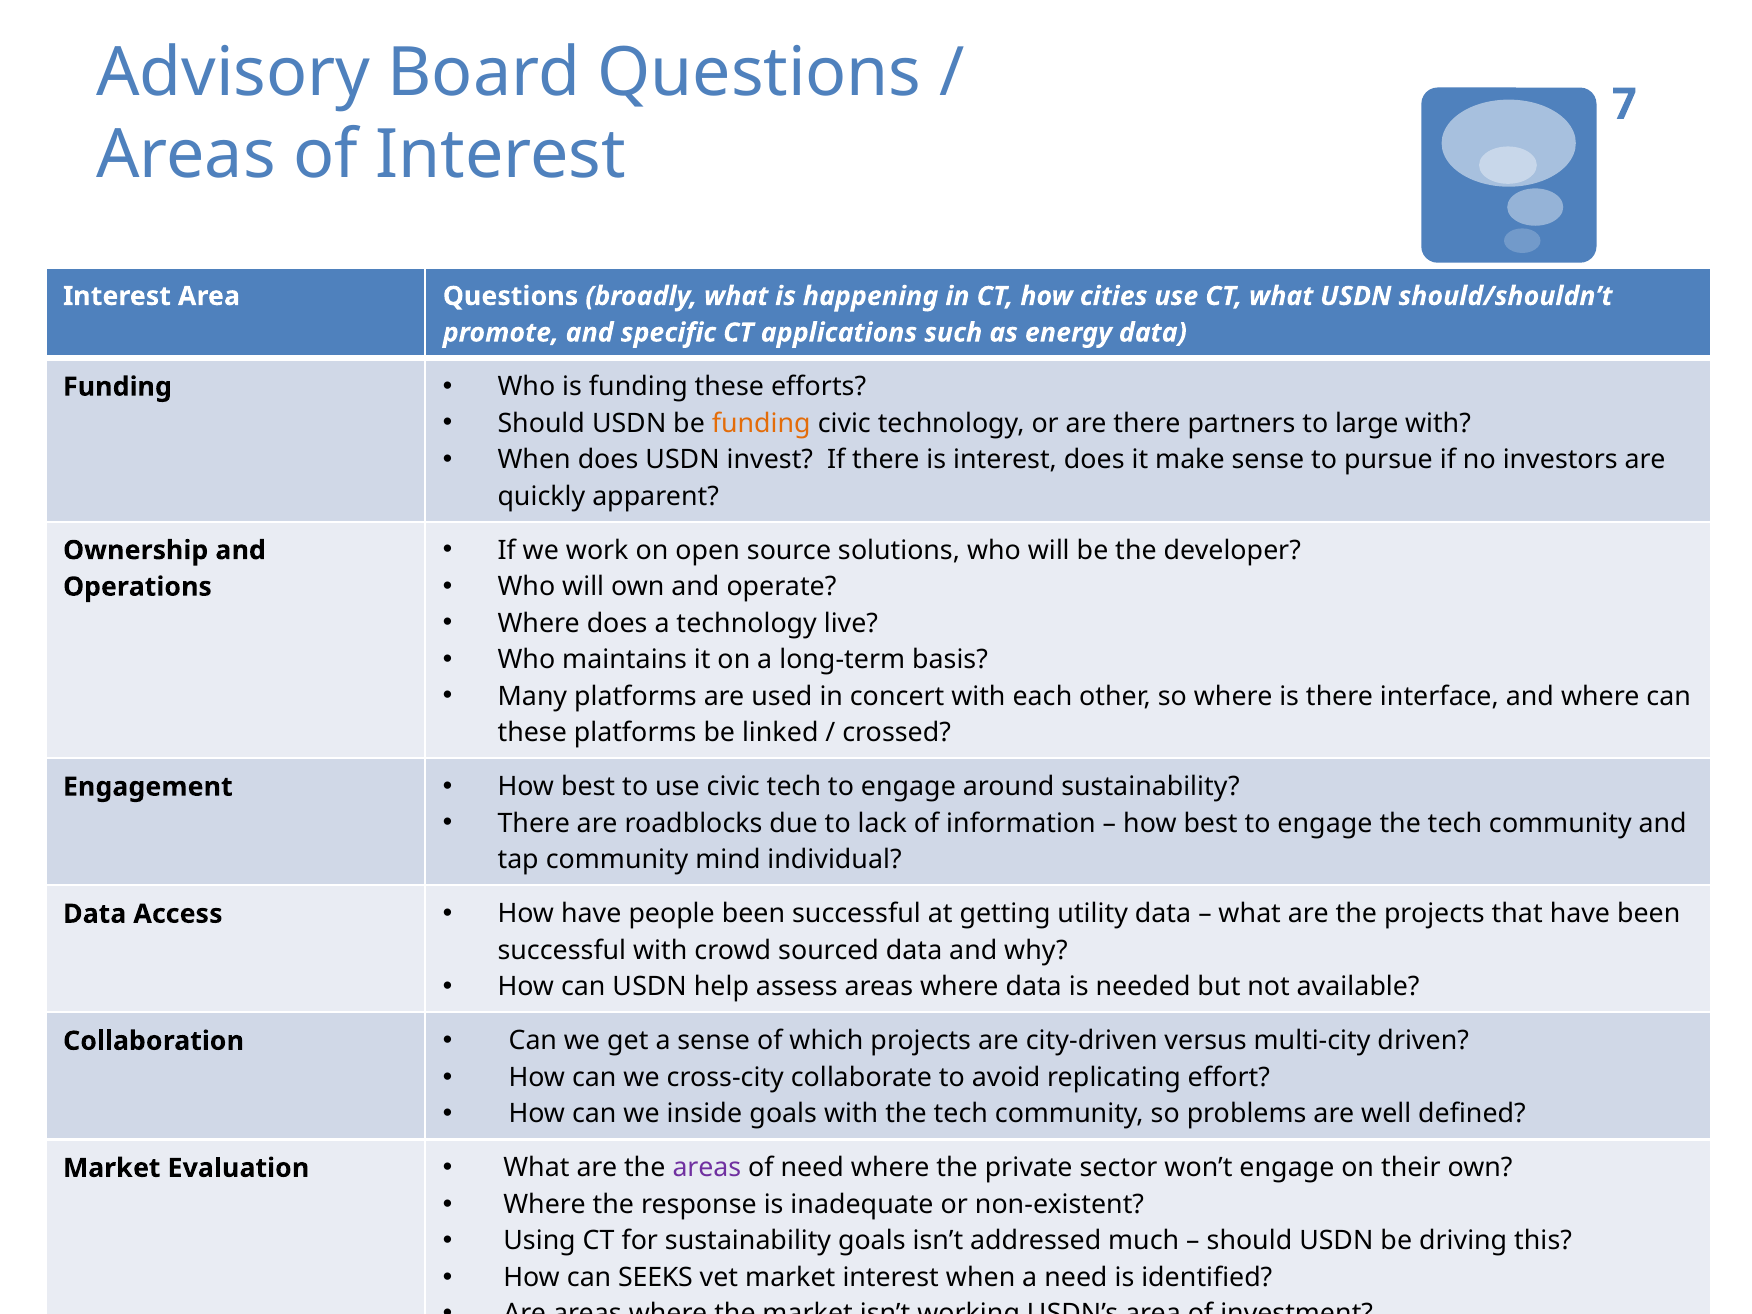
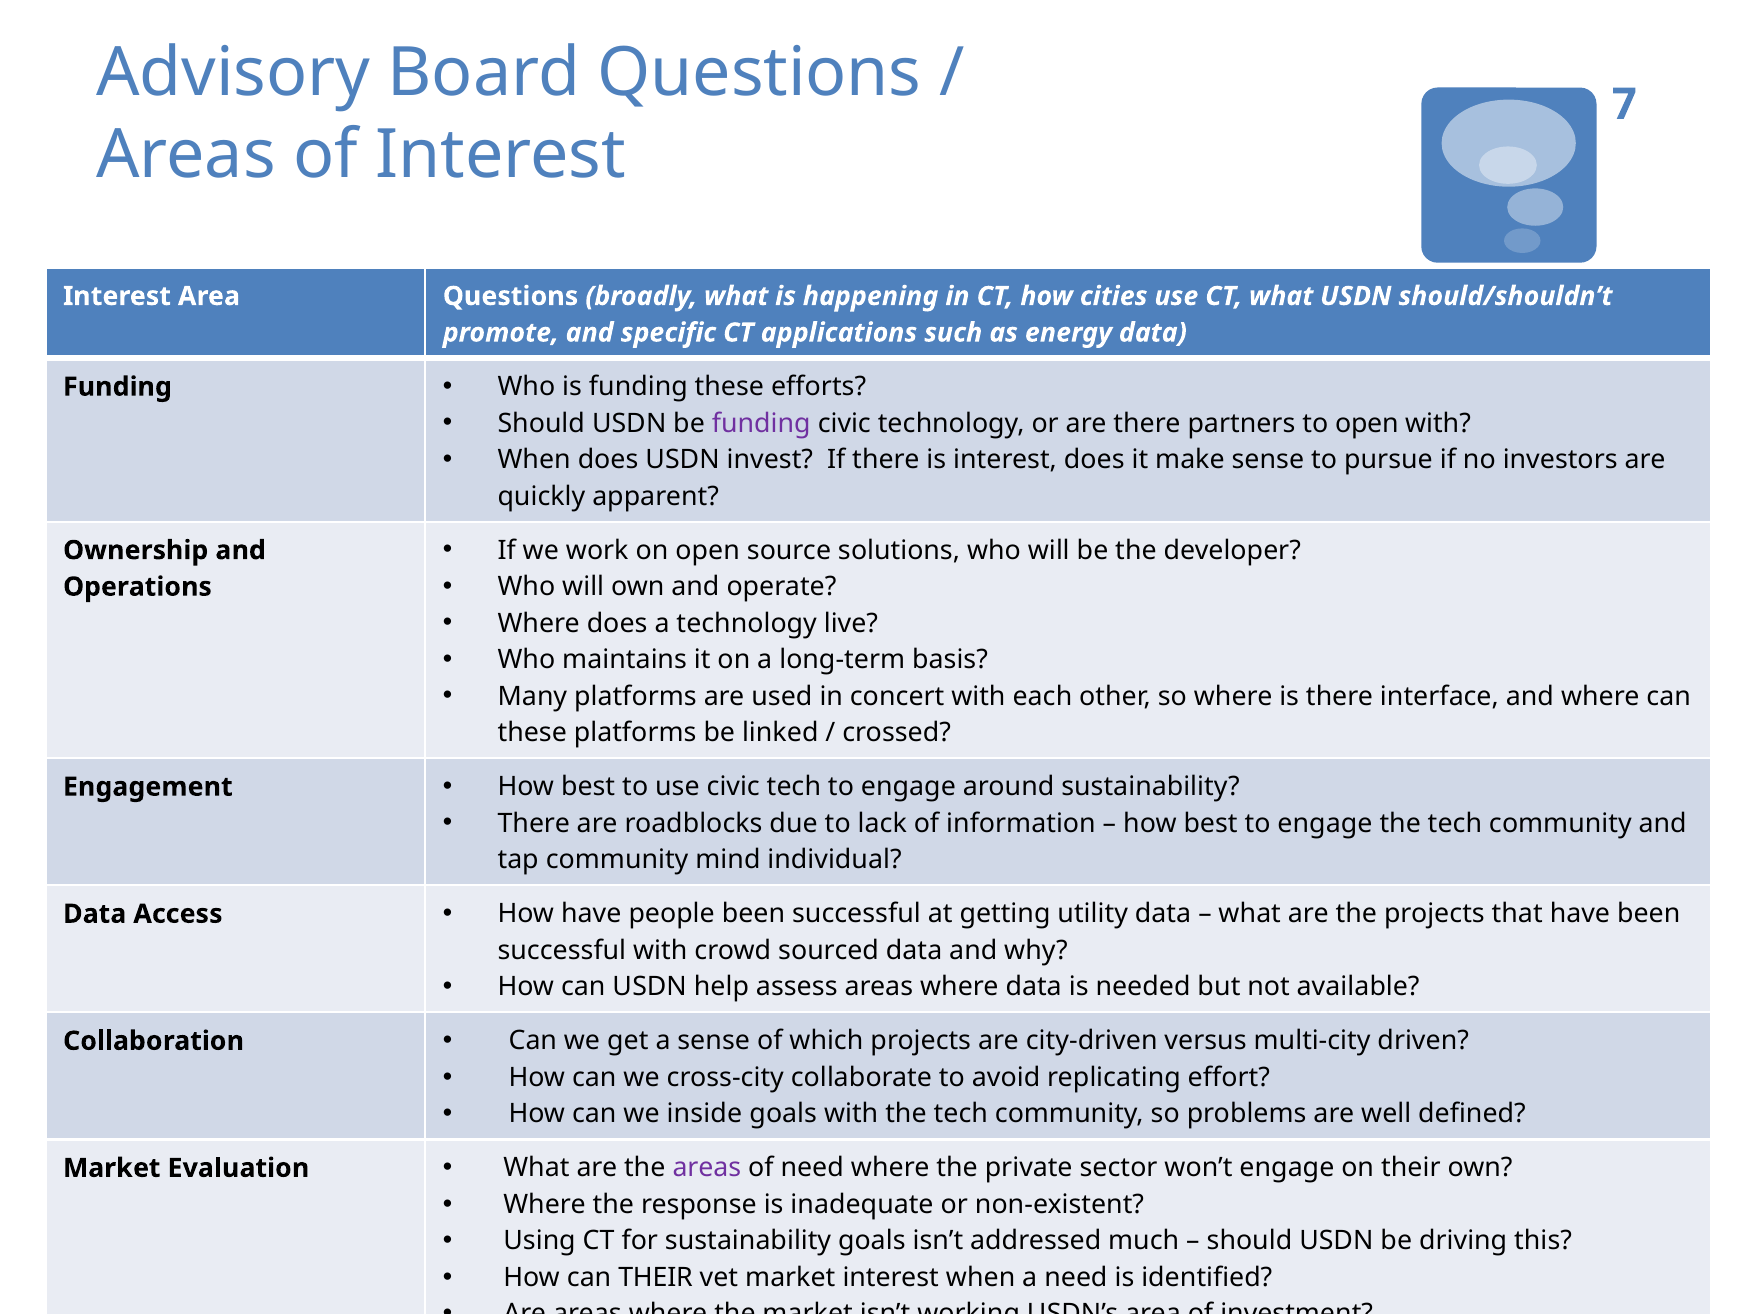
funding at (761, 423) colour: orange -> purple
to large: large -> open
can SEEKS: SEEKS -> THEIR
